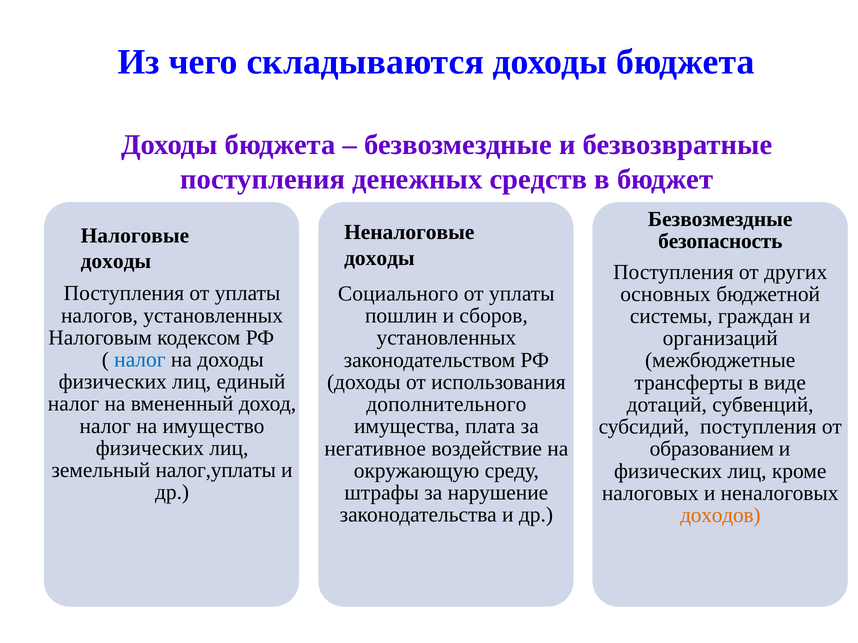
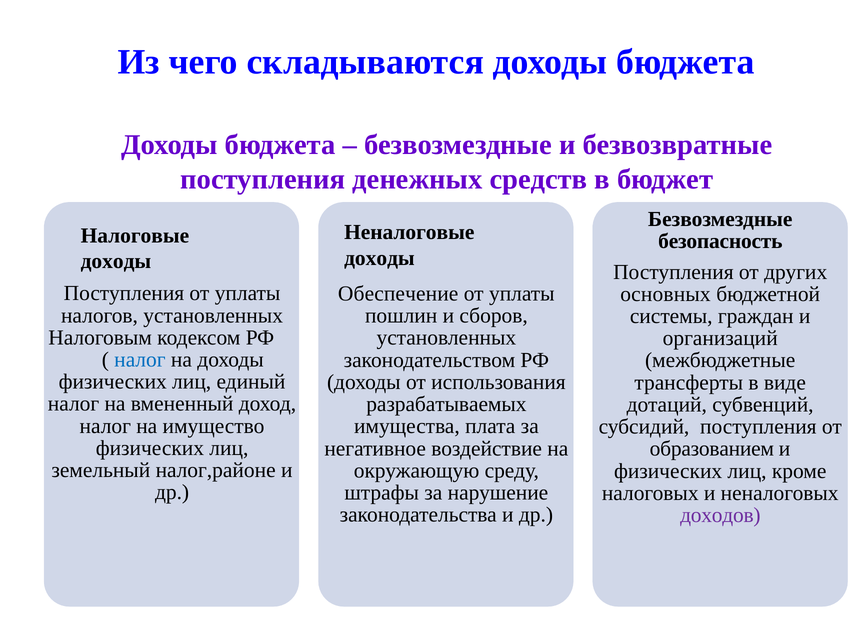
Социального: Социального -> Обеспечение
дополнительного: дополнительного -> разрабатываемых
налог,уплаты: налог,уплаты -> налог,районе
доходов colour: orange -> purple
